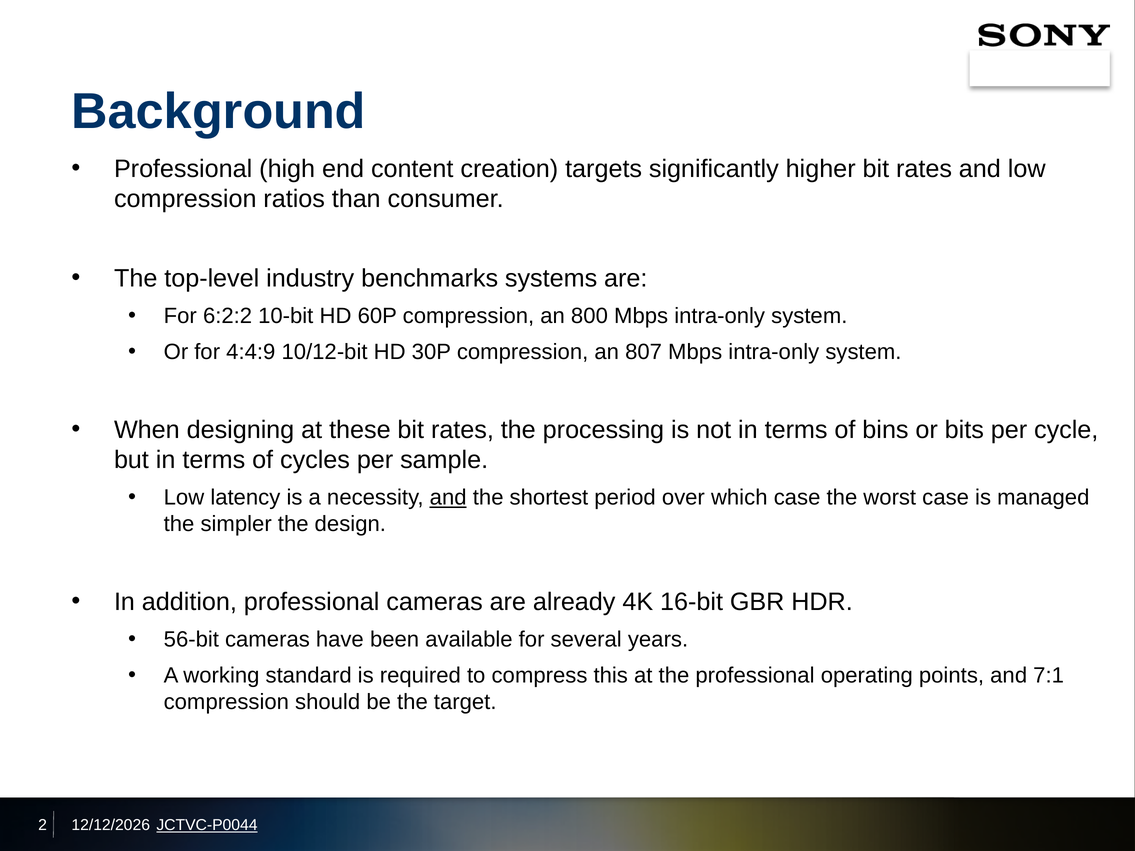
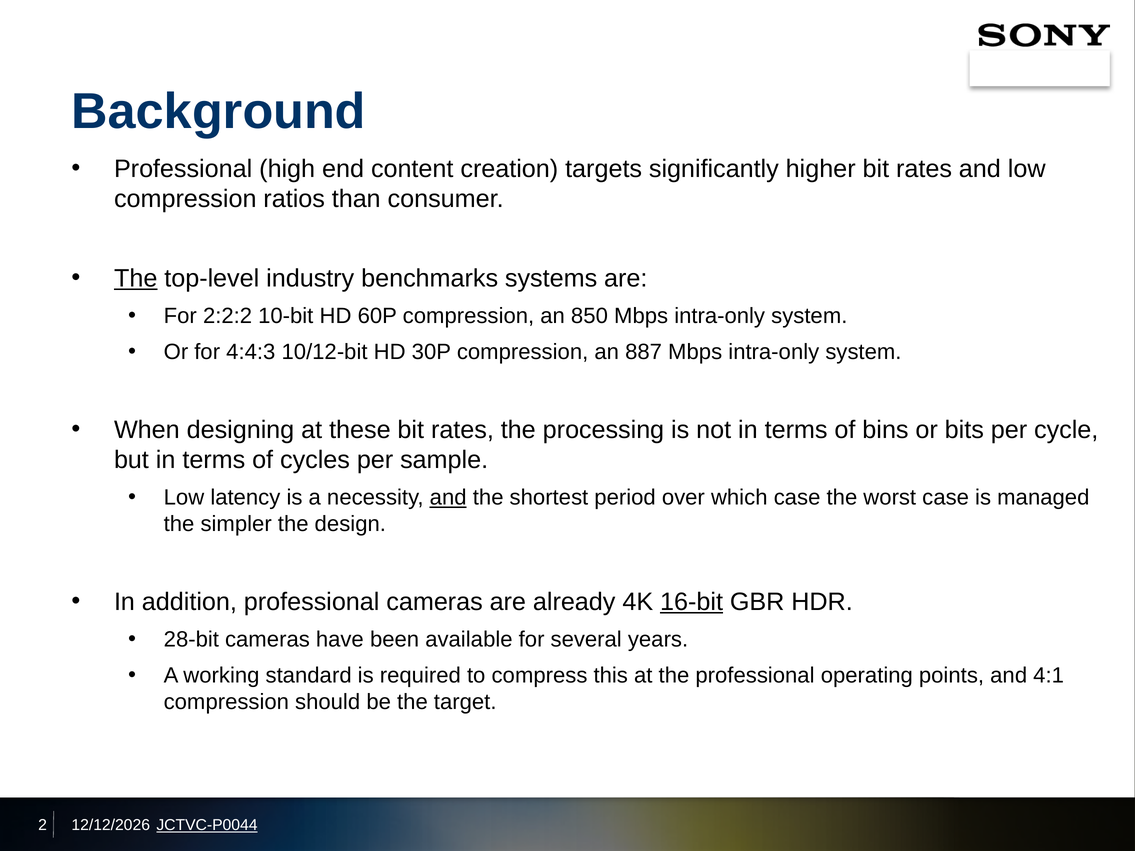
The at (136, 279) underline: none -> present
6:2:2: 6:2:2 -> 2:2:2
800: 800 -> 850
4:4:9: 4:4:9 -> 4:4:3
807: 807 -> 887
16-bit underline: none -> present
56-bit: 56-bit -> 28-bit
7:1: 7:1 -> 4:1
